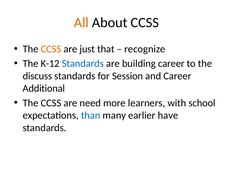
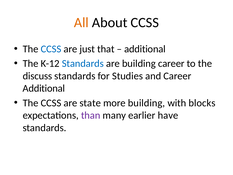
CCSS at (51, 49) colour: orange -> blue
recognize at (145, 49): recognize -> additional
Session: Session -> Studies
need: need -> state
more learners: learners -> building
school: school -> blocks
than colour: blue -> purple
